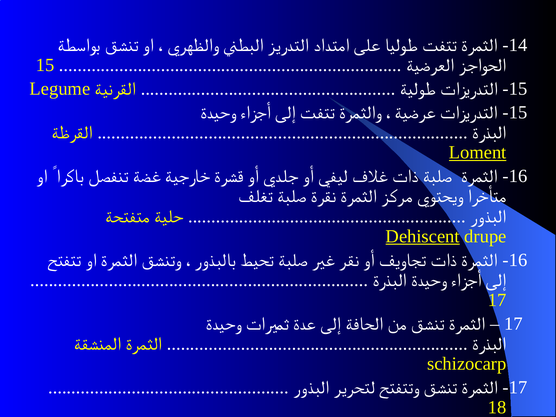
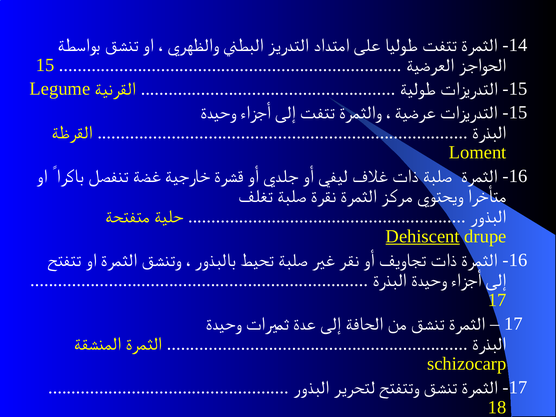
Loment underline: present -> none
